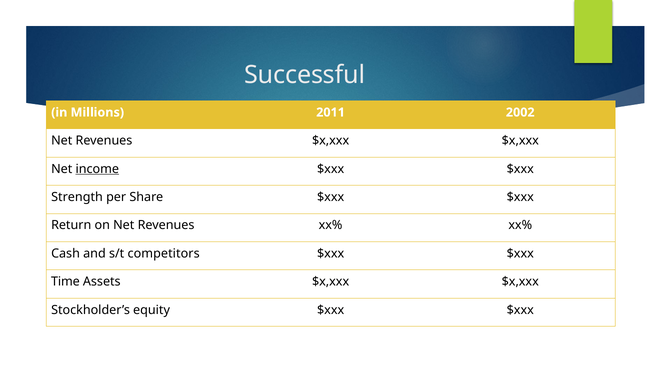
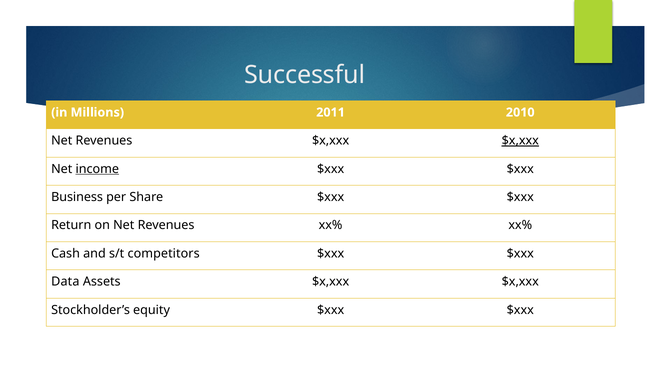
2002: 2002 -> 2010
$x,xxx at (520, 140) underline: none -> present
Strength: Strength -> Business
Time: Time -> Data
